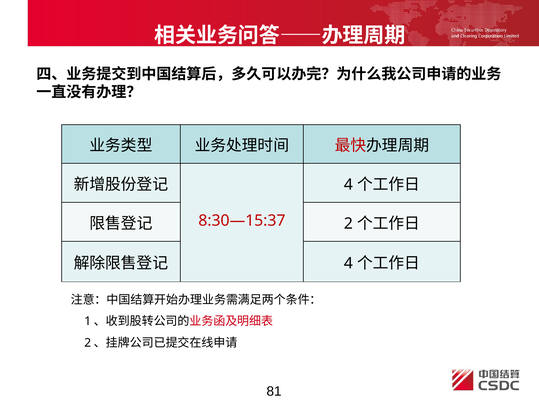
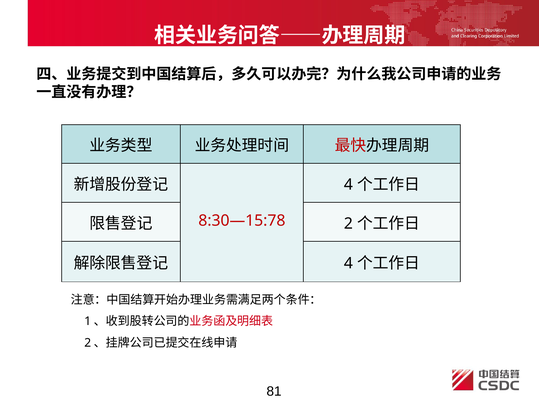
8:30—15:37: 8:30—15:37 -> 8:30—15:78
